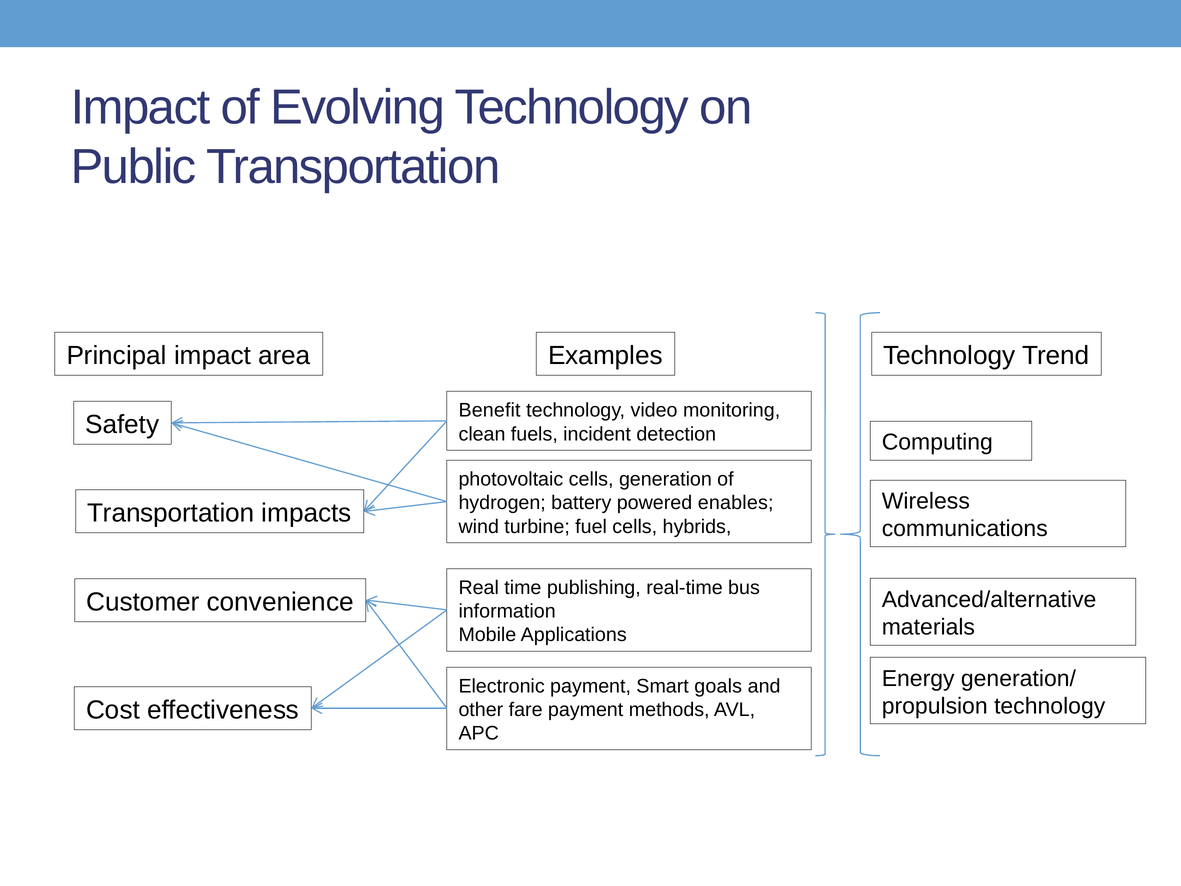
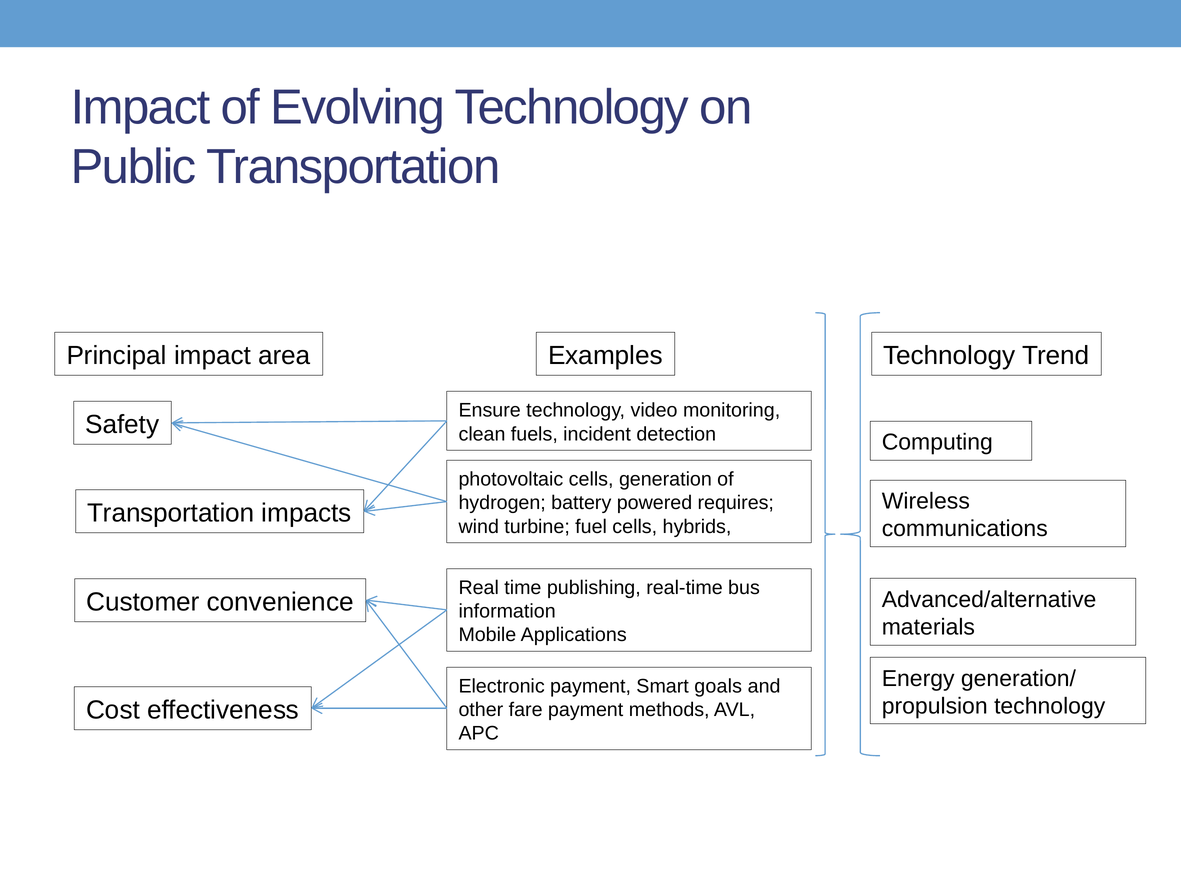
Benefit: Benefit -> Ensure
enables: enables -> requires
